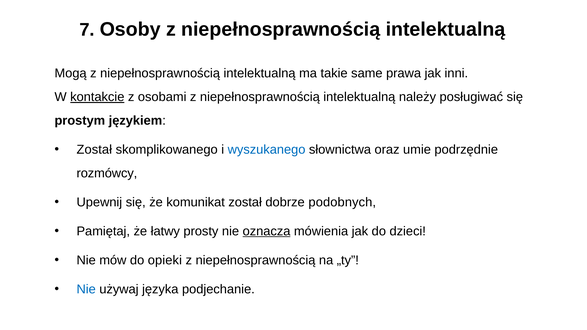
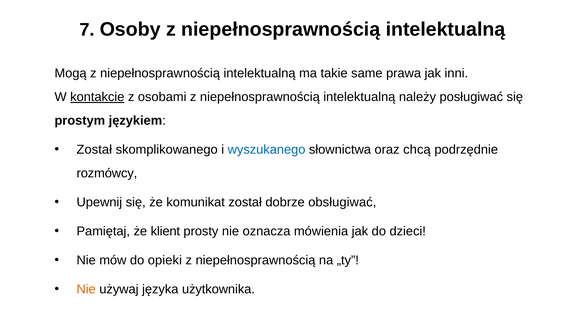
umie: umie -> chcą
podobnych: podobnych -> obsługiwać
łatwy: łatwy -> klient
oznacza underline: present -> none
Nie at (86, 289) colour: blue -> orange
podjechanie: podjechanie -> użytkownika
